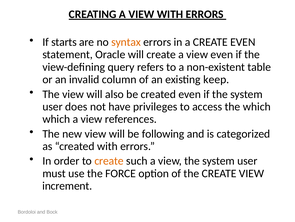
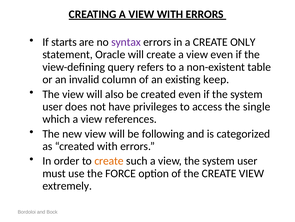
syntax colour: orange -> purple
CREATE EVEN: EVEN -> ONLY
the which: which -> single
increment: increment -> extremely
